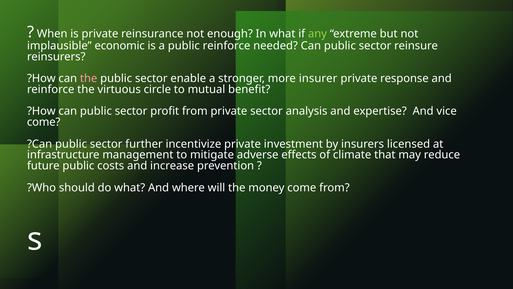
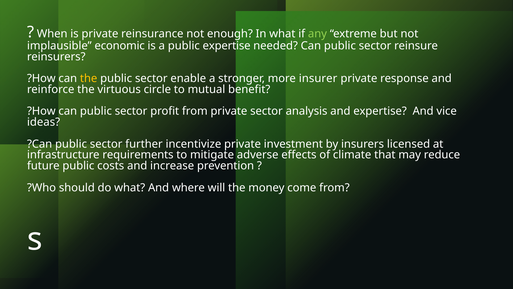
public reinforce: reinforce -> expertise
the at (89, 78) colour: pink -> yellow
come at (44, 122): come -> ideas
management: management -> requirements
